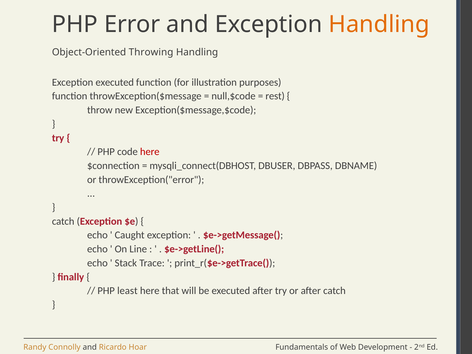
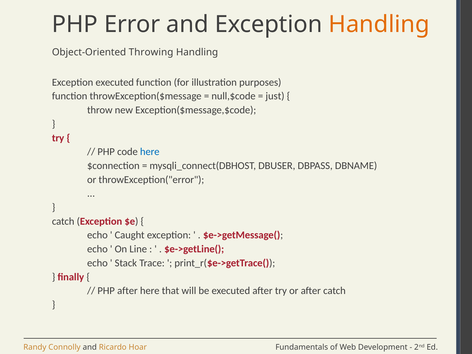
rest: rest -> just
here at (150, 152) colour: red -> blue
PHP least: least -> after
